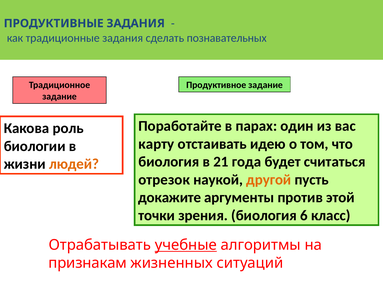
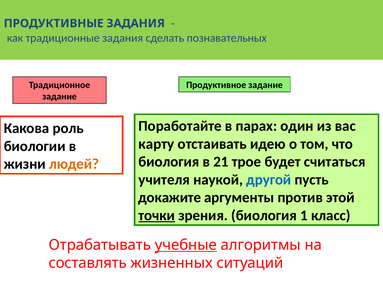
года: года -> трое
отрезок: отрезок -> учителя
другой colour: orange -> blue
точки underline: none -> present
6: 6 -> 1
признакам: признакам -> составлять
